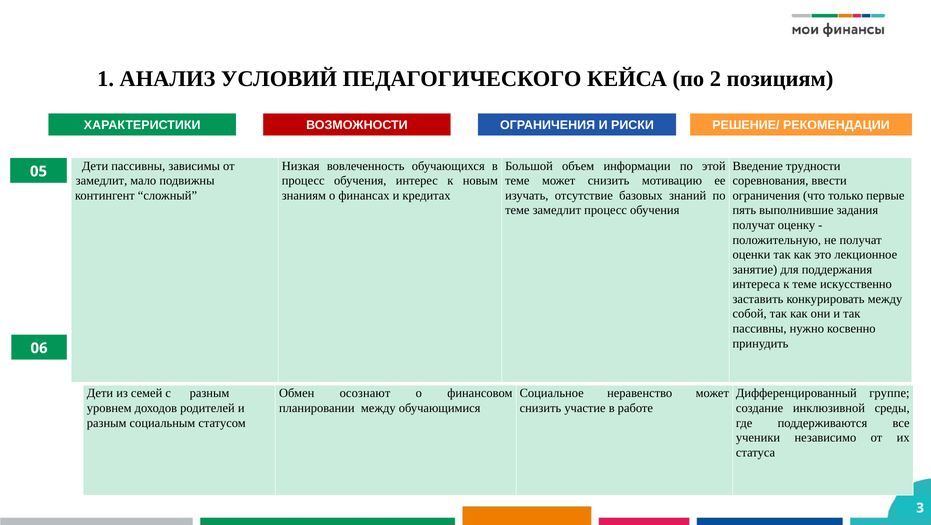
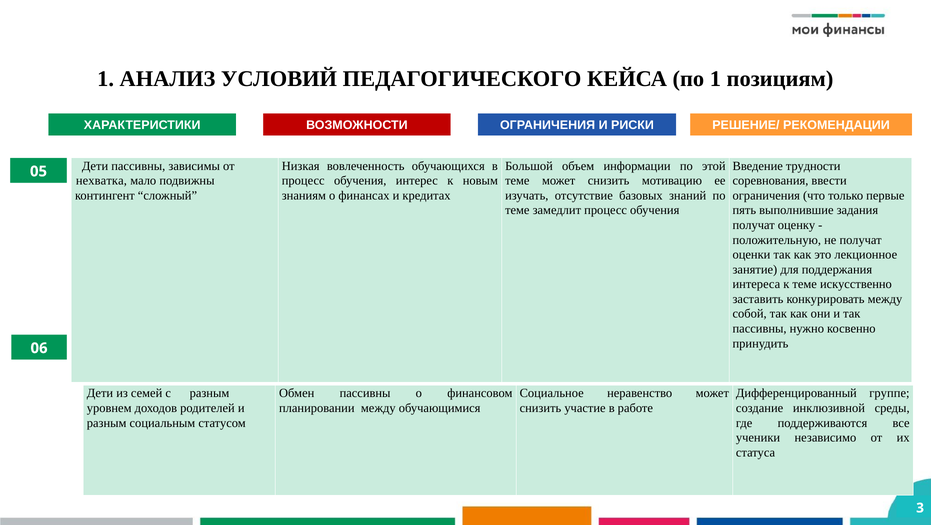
по 2: 2 -> 1
замедлит at (101, 181): замедлит -> нехватка
Обмен осознают: осознают -> пассивны
